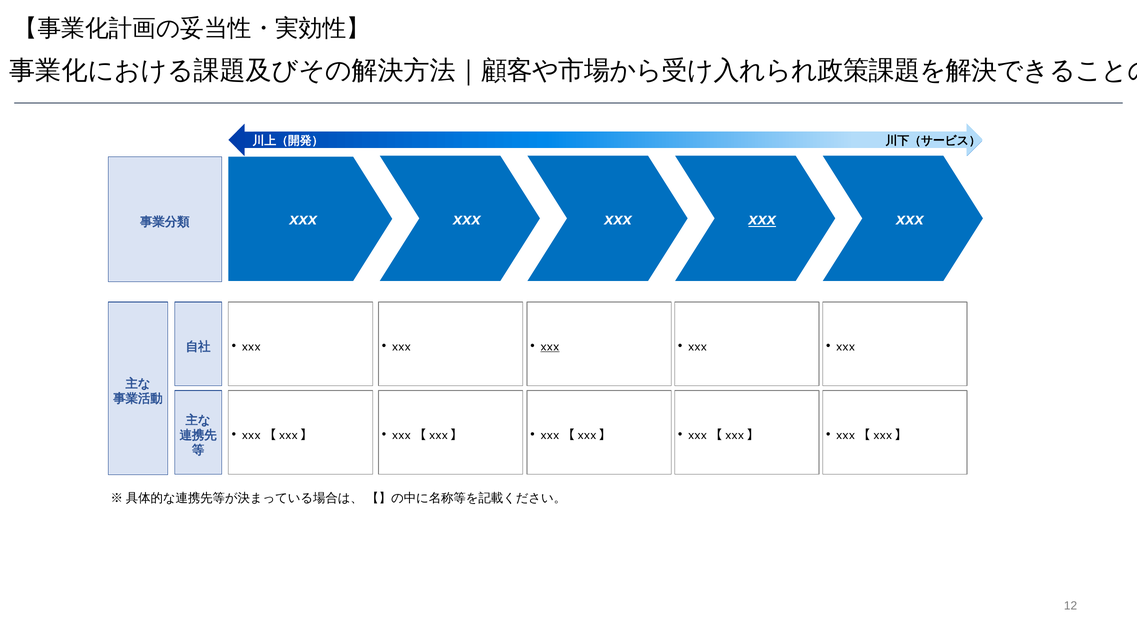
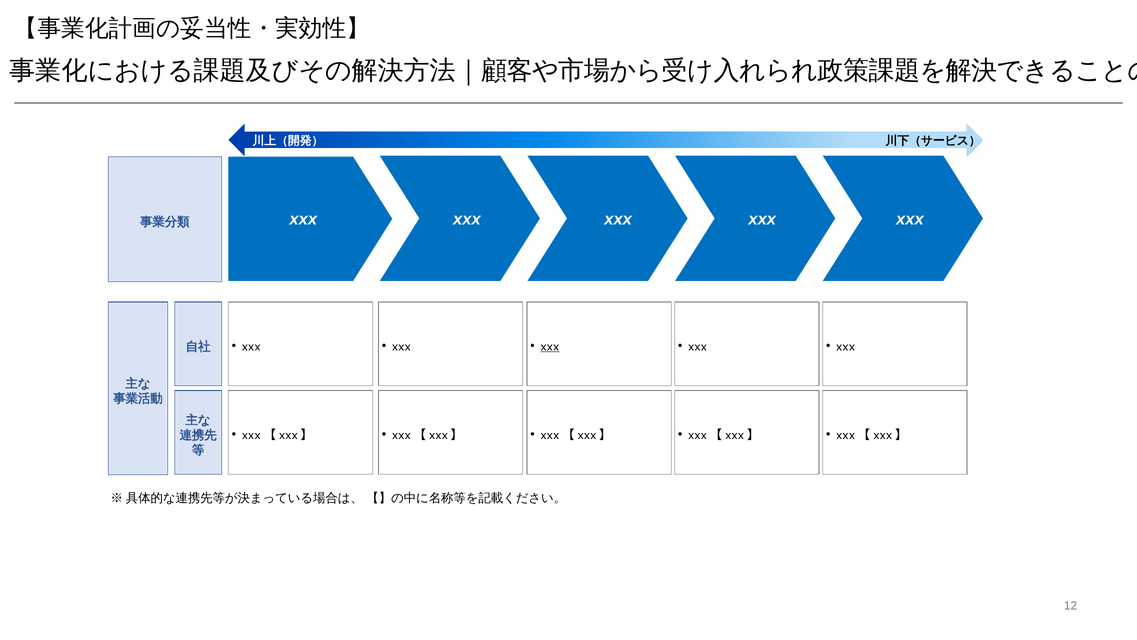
xxx at (762, 219) underline: present -> none
